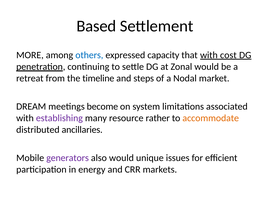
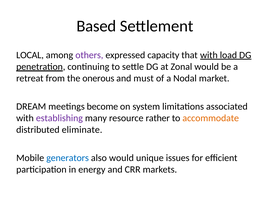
MORE: MORE -> LOCAL
others colour: blue -> purple
cost: cost -> load
timeline: timeline -> onerous
steps: steps -> must
ancillaries: ancillaries -> eliminate
generators colour: purple -> blue
